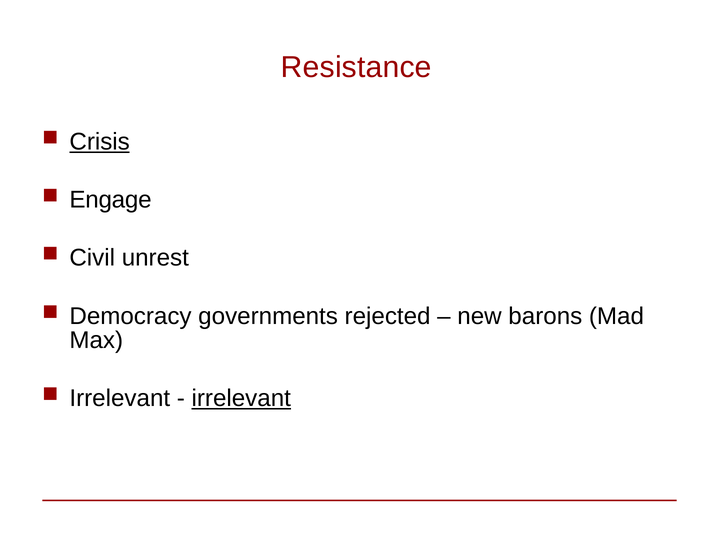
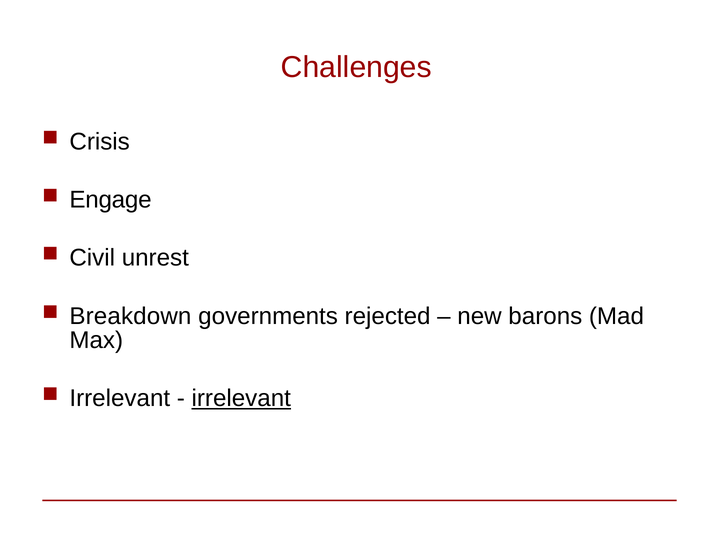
Resistance: Resistance -> Challenges
Crisis underline: present -> none
Democracy: Democracy -> Breakdown
